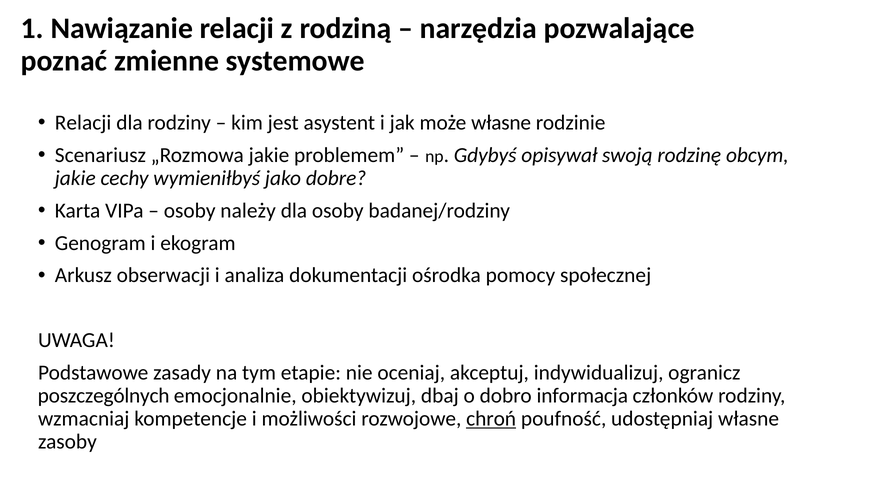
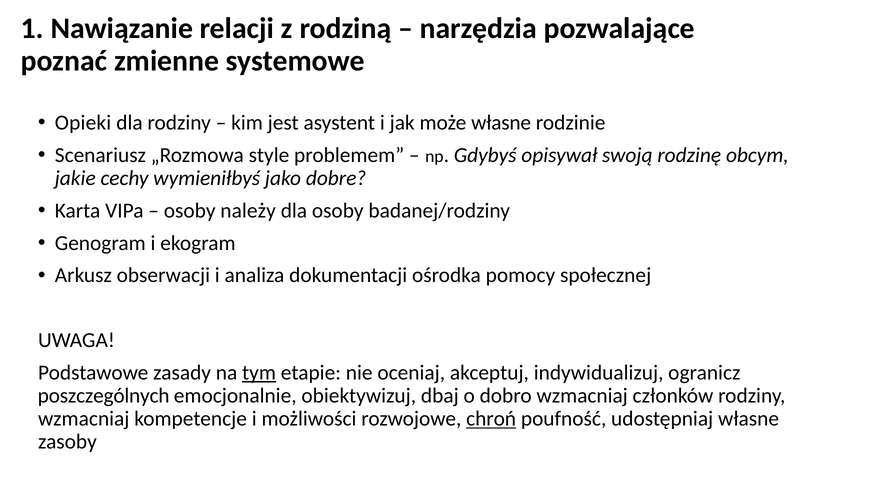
Relacji at (83, 123): Relacji -> Opieki
„Rozmowa jakie: jakie -> style
tym underline: none -> present
dobro informacja: informacja -> wzmacniaj
